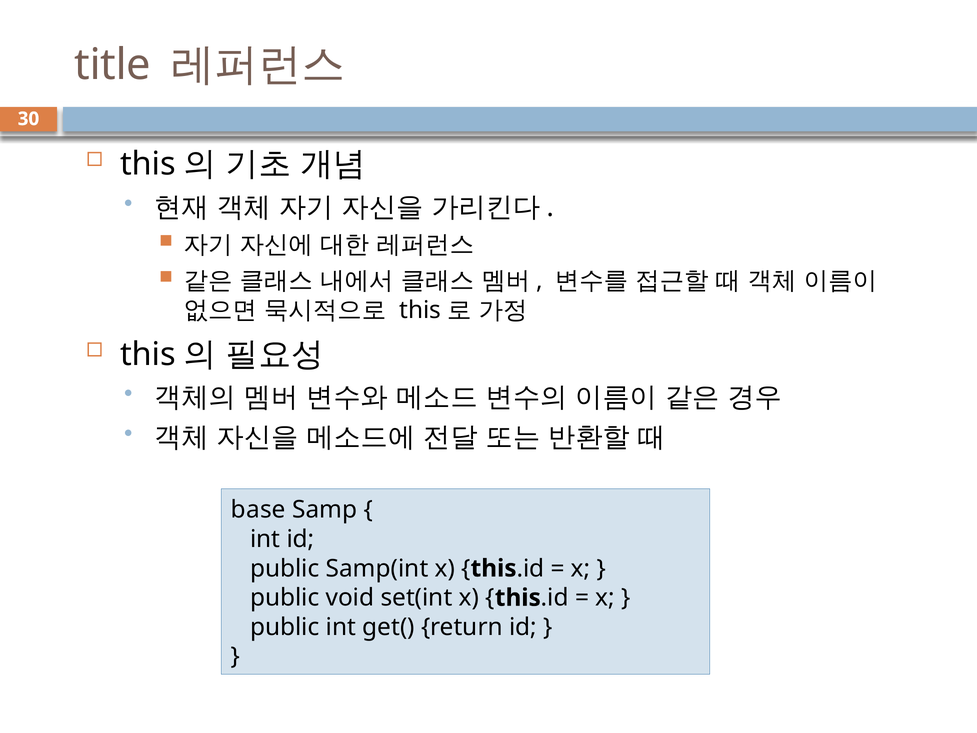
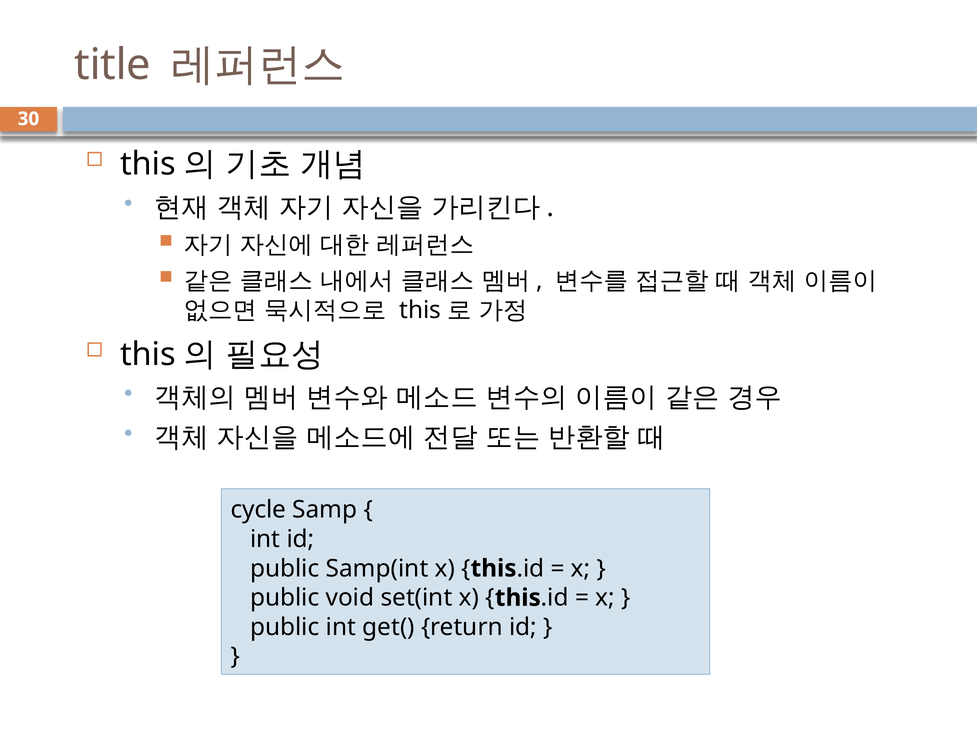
base: base -> cycle
